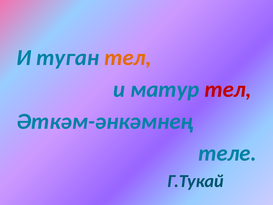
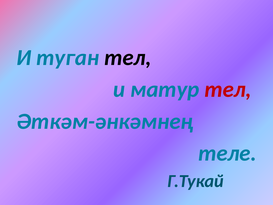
тел at (128, 58) colour: orange -> black
